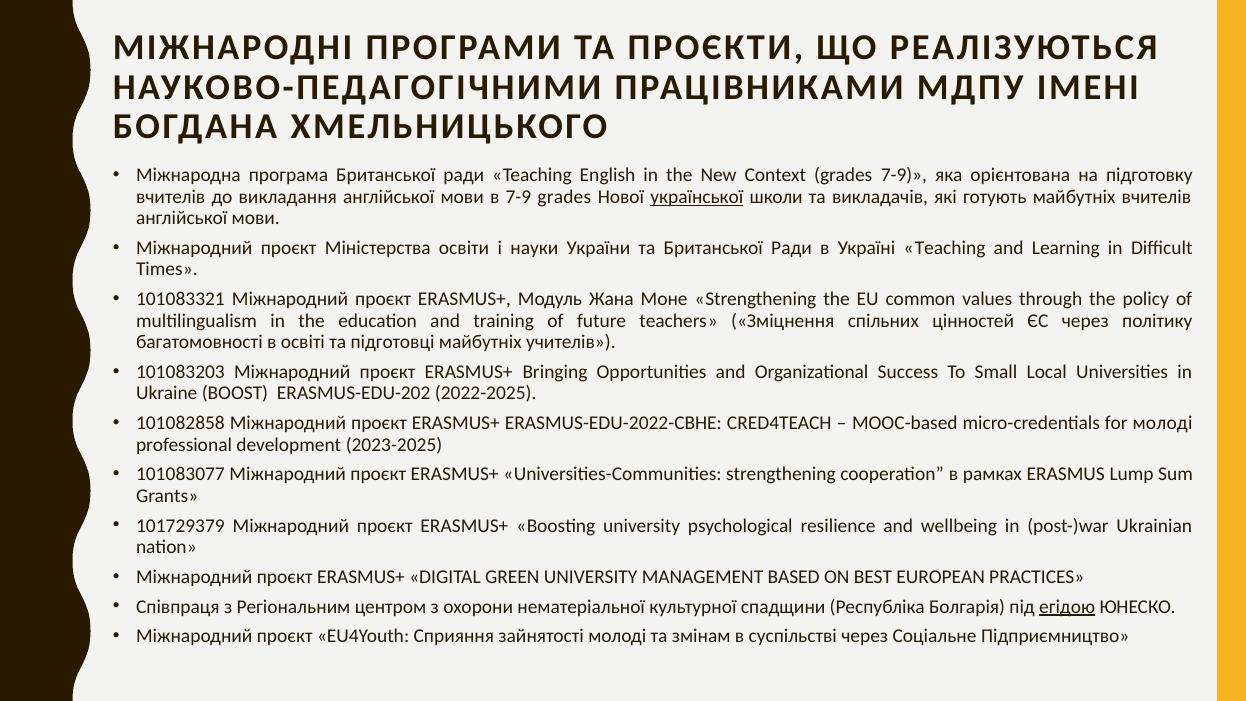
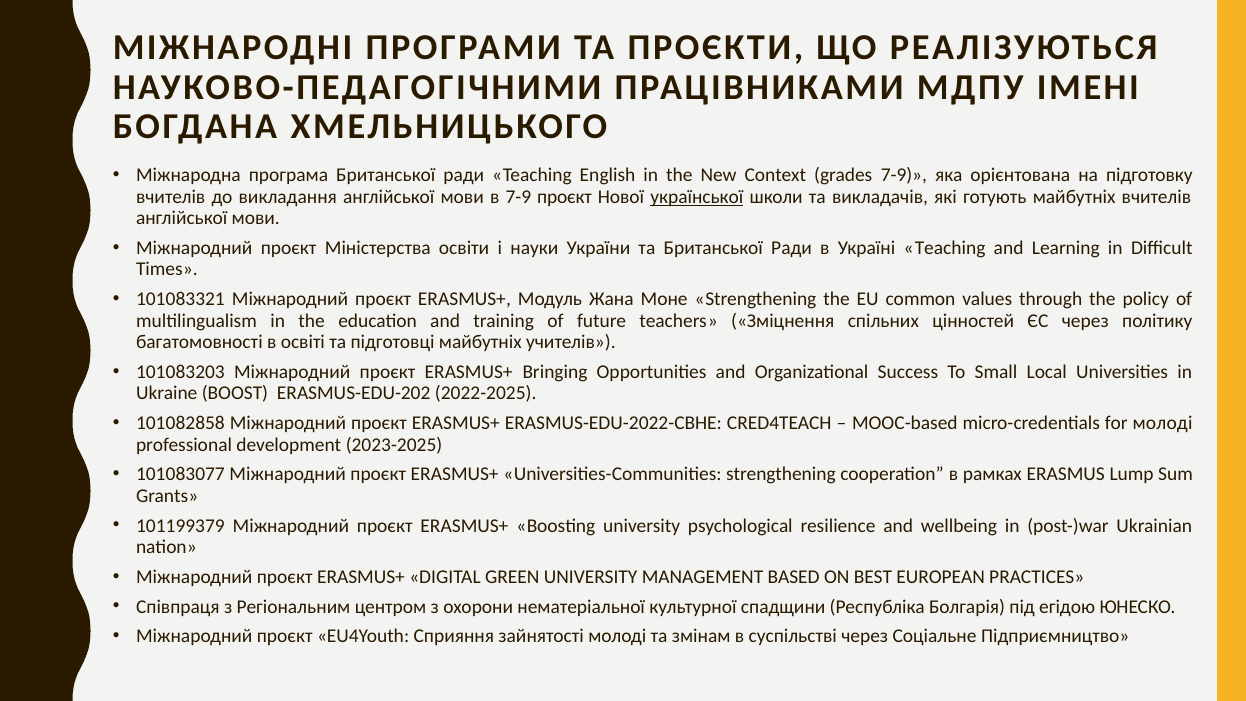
7-9 grades: grades -> проєкт
101729379: 101729379 -> 101199379
егідою underline: present -> none
